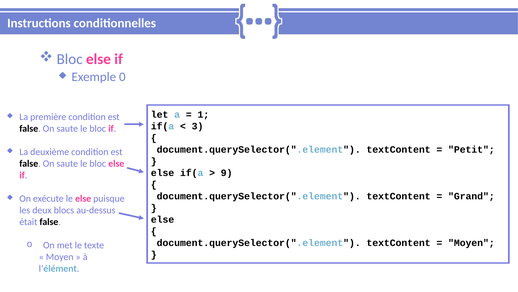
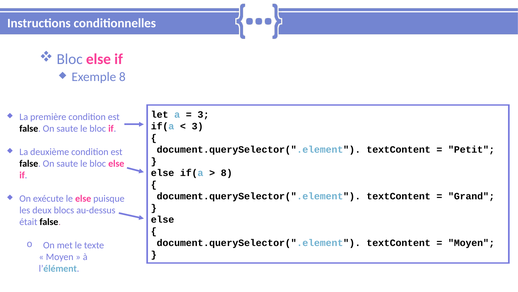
Exemple 0: 0 -> 8
1 at (203, 114): 1 -> 3
9 at (227, 173): 9 -> 8
